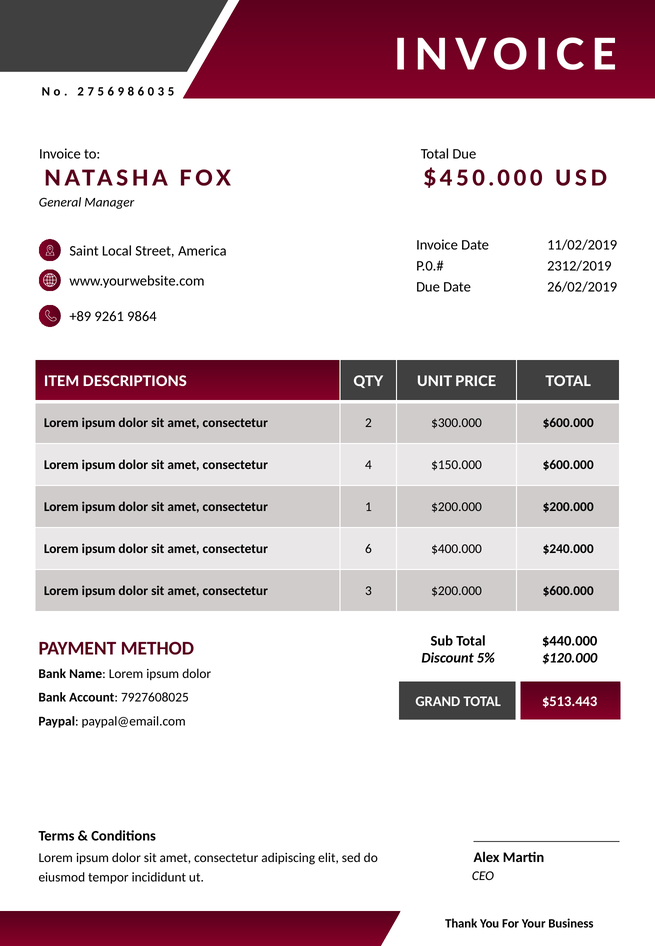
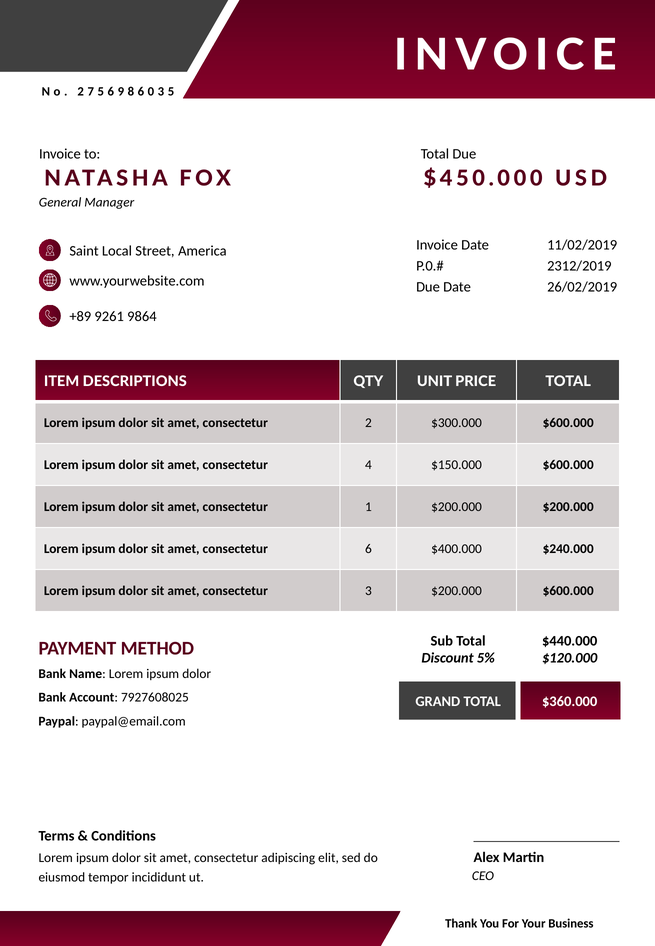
$513.443: $513.443 -> $360.000
